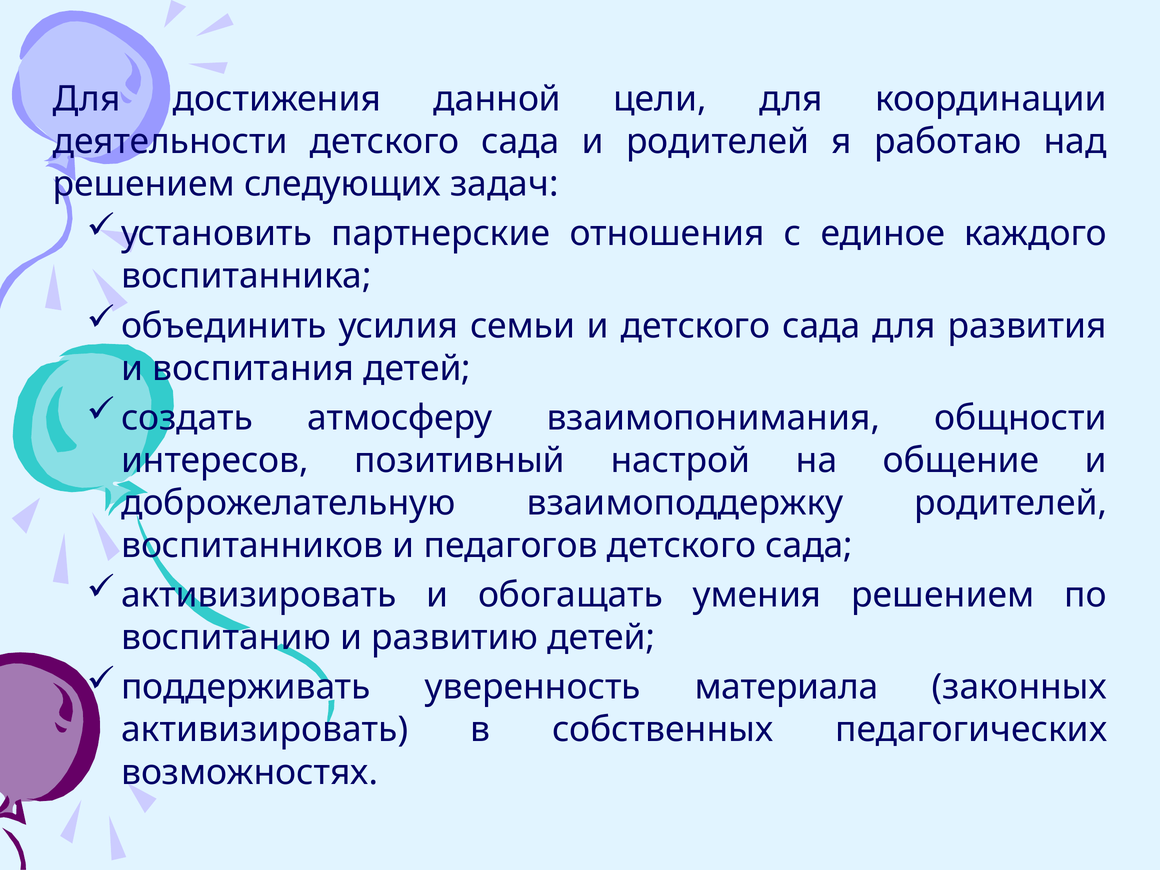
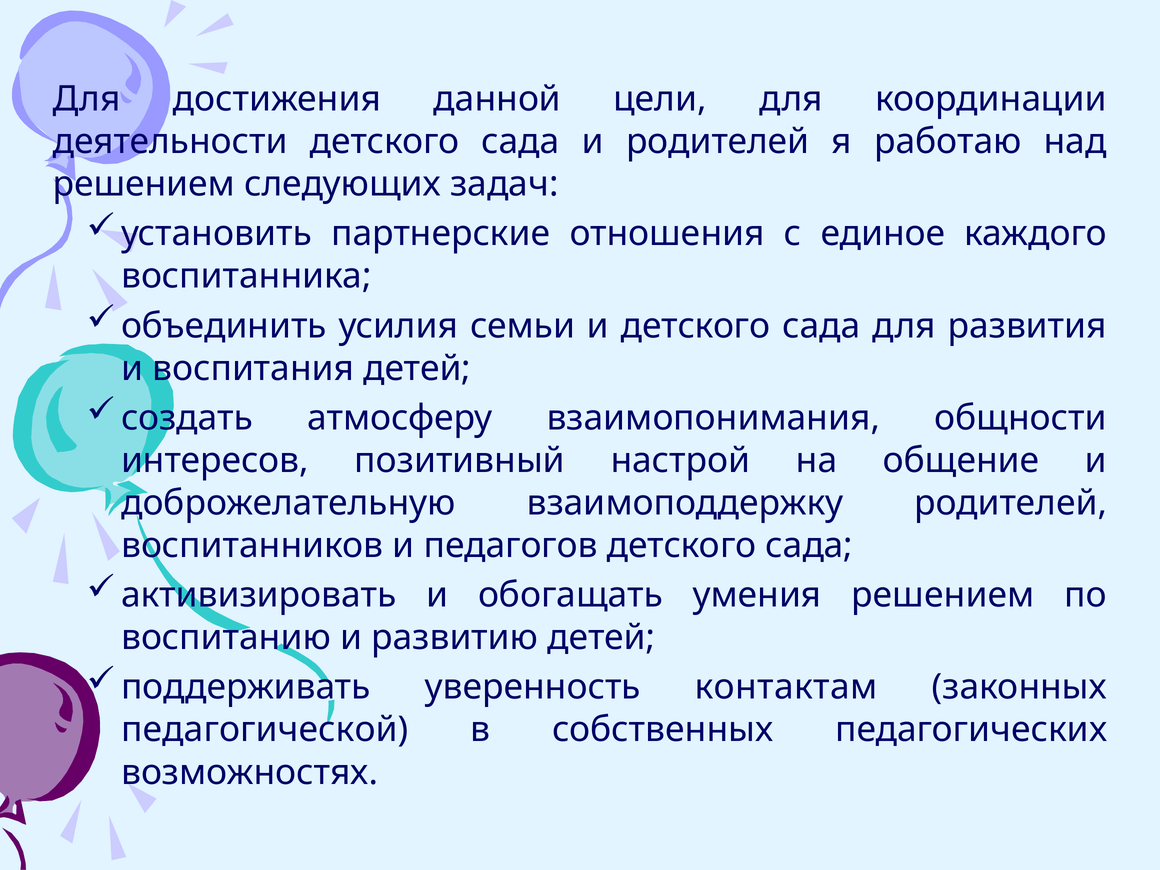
материала: материала -> контактам
активизировать at (265, 730): активизировать -> педагогической
